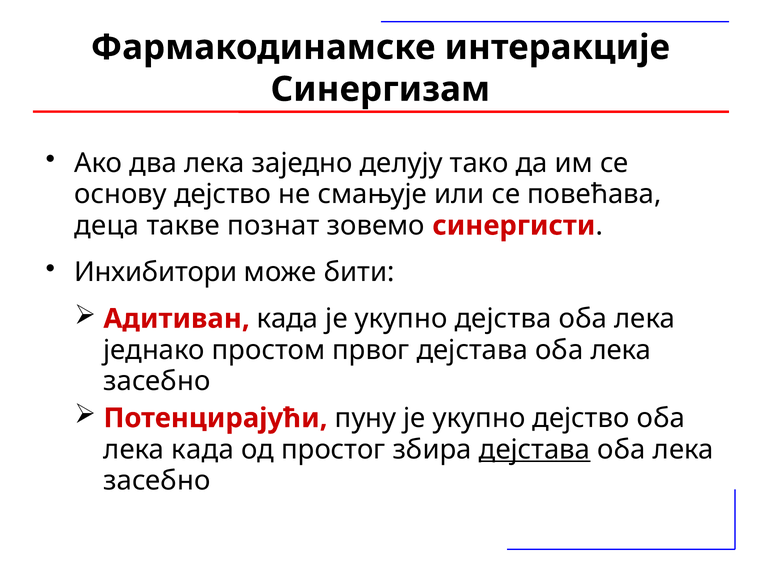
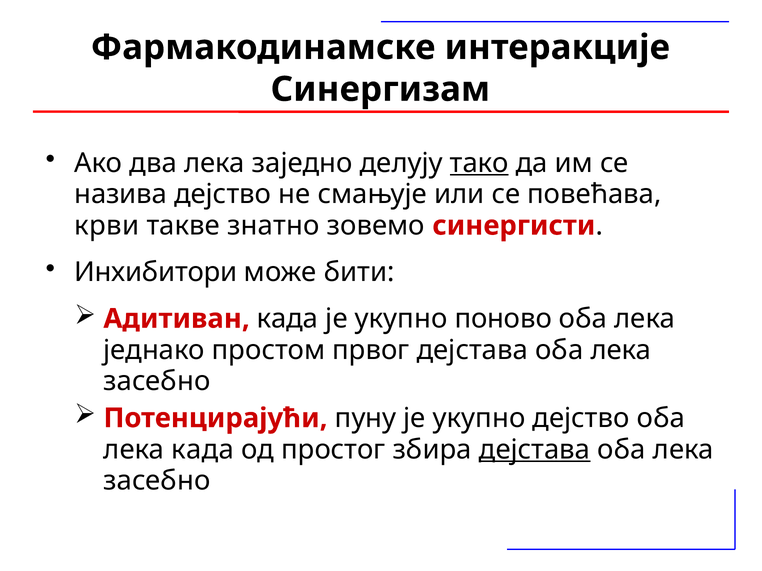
тако underline: none -> present
основу: основу -> назива
деца: деца -> крви
познат: познат -> знатно
дејства: дејства -> поново
